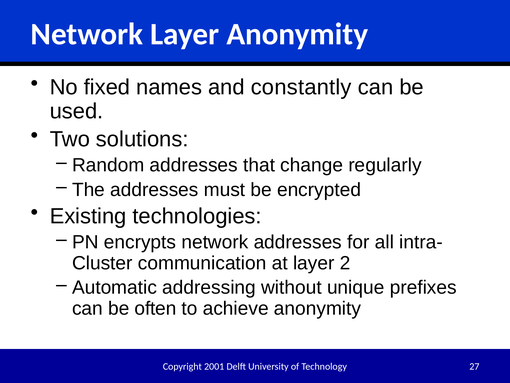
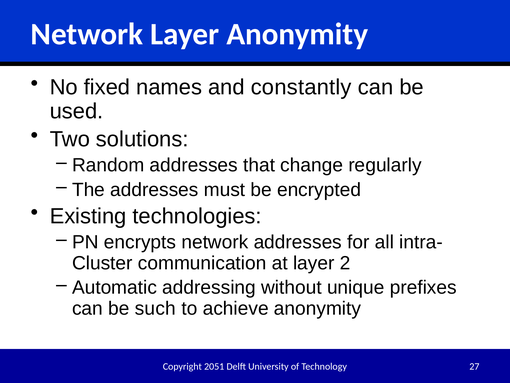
often: often -> such
2001: 2001 -> 2051
